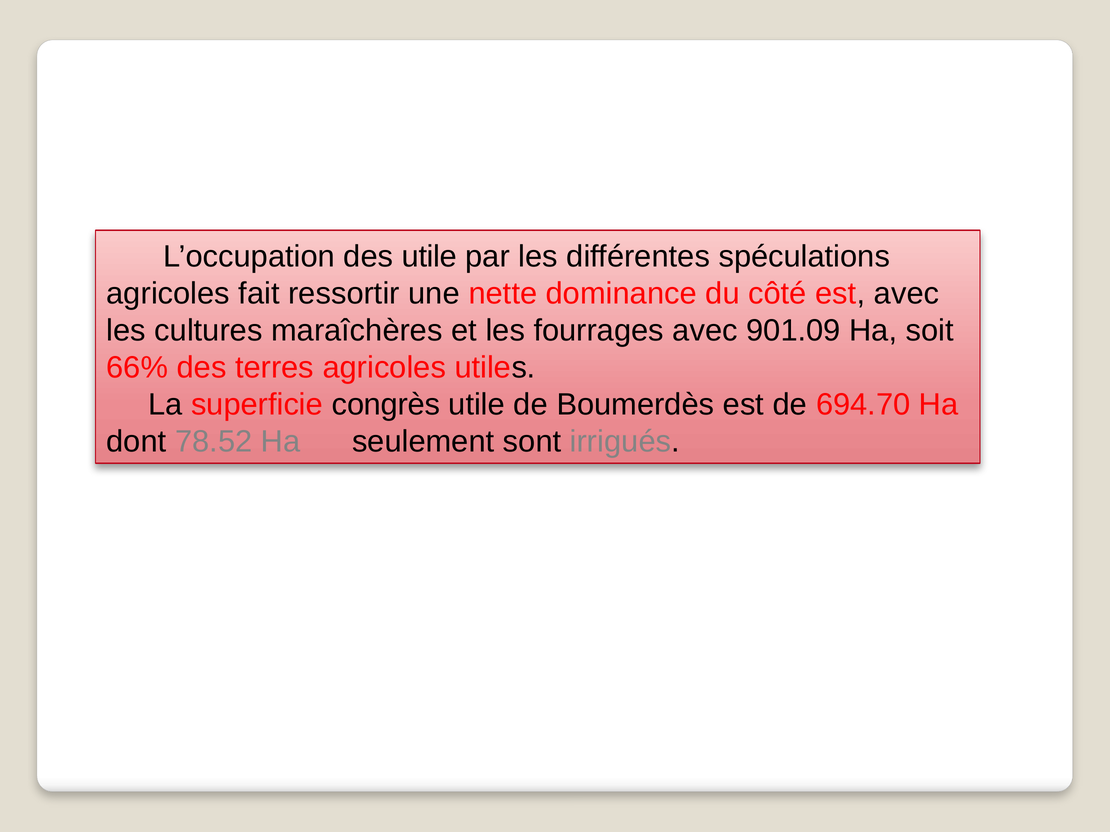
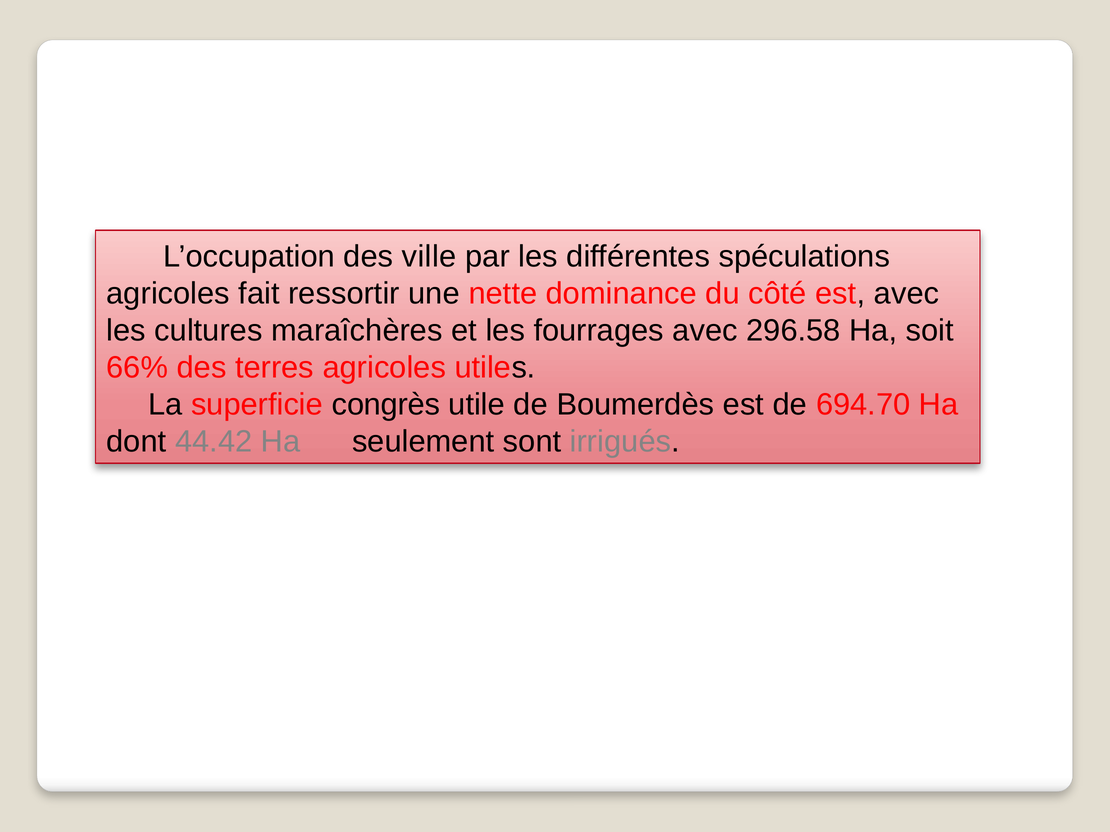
des utile: utile -> ville
901.09: 901.09 -> 296.58
78.52: 78.52 -> 44.42
